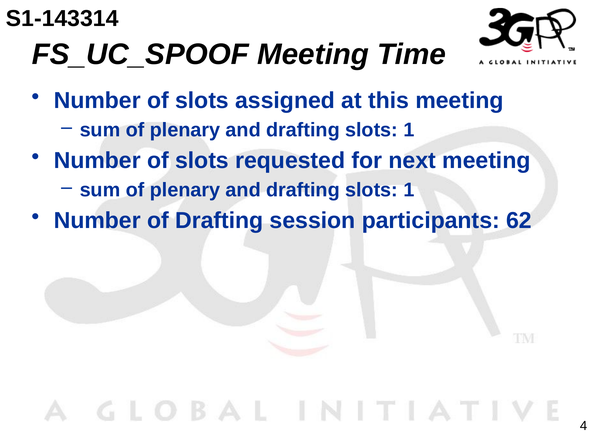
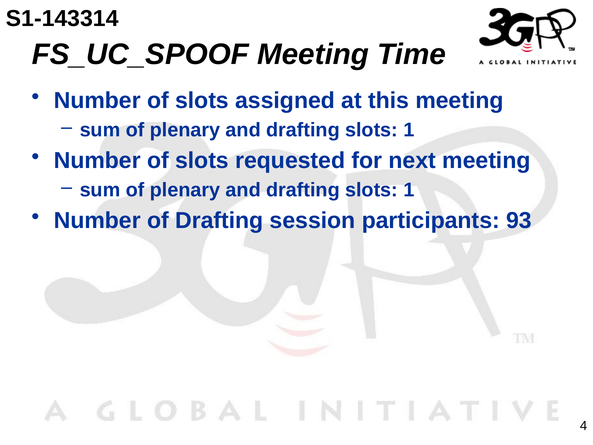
62: 62 -> 93
